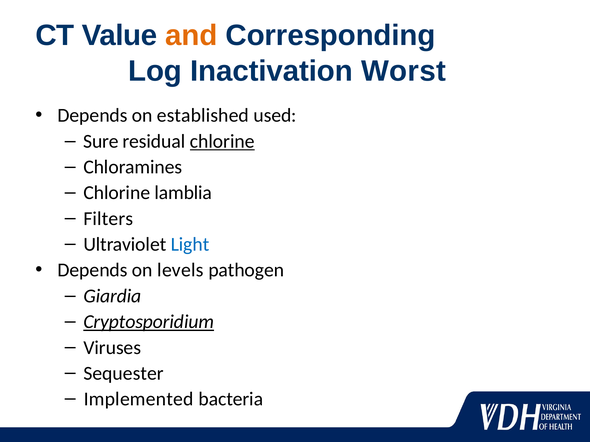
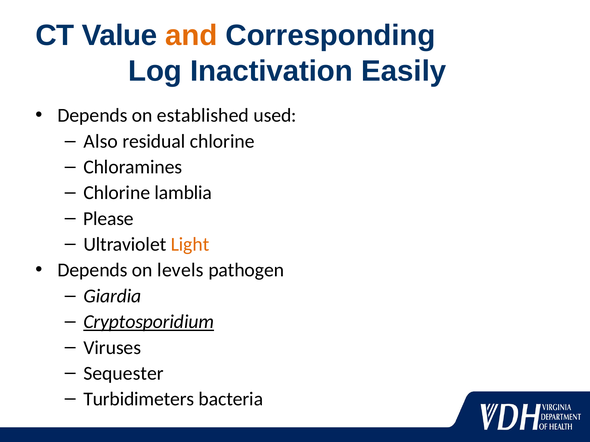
Worst: Worst -> Easily
Sure: Sure -> Also
chlorine at (222, 141) underline: present -> none
Filters: Filters -> Please
Light colour: blue -> orange
Implemented: Implemented -> Turbidimeters
